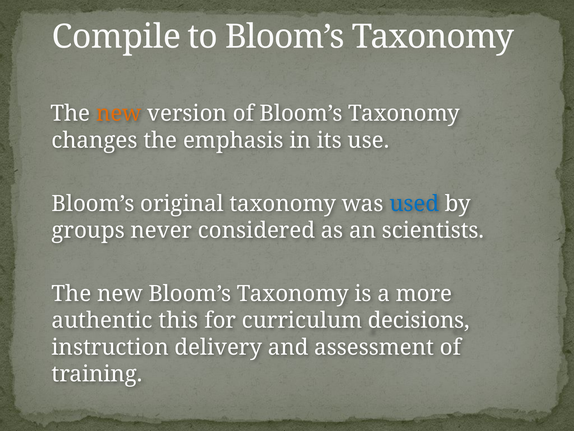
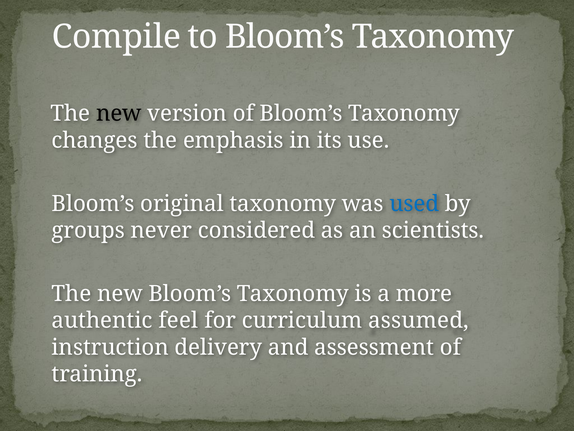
new at (119, 113) colour: orange -> black
this: this -> feel
decisions: decisions -> assumed
